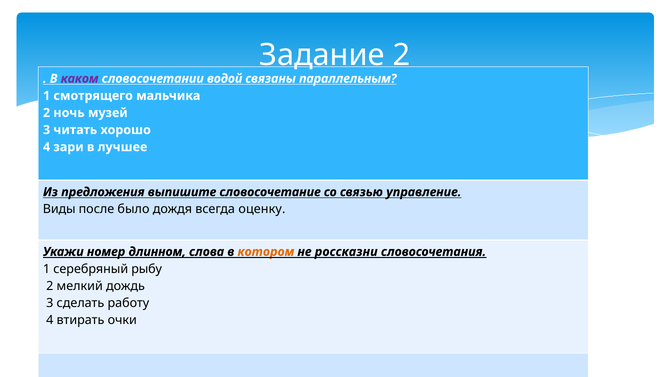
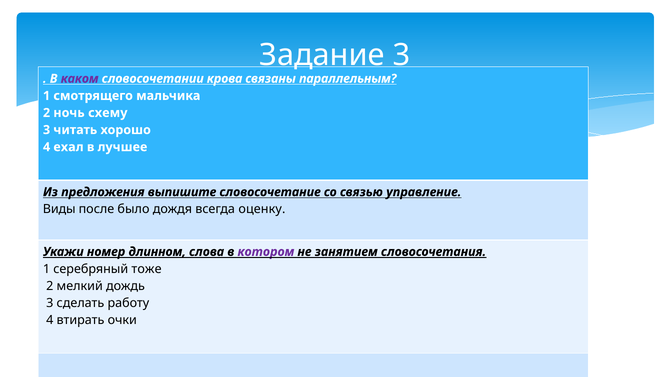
Задание 2: 2 -> 3
водой: водой -> крова
музей: музей -> схему
зари: зари -> ехал
котором colour: orange -> purple
россказни: россказни -> занятием
рыбу: рыбу -> тоже
